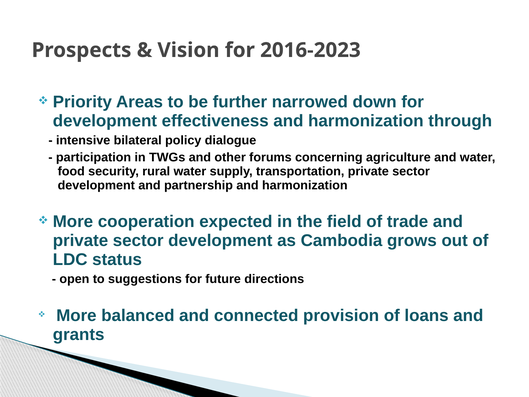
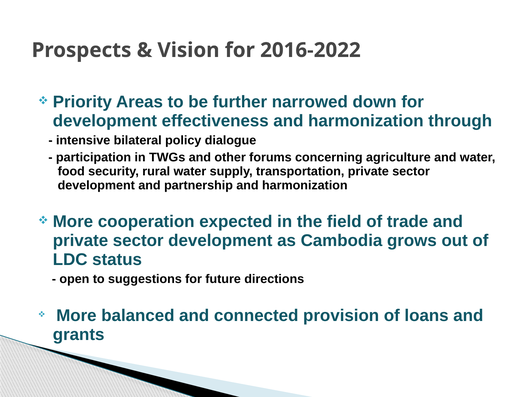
2016-2023: 2016-2023 -> 2016-2022
